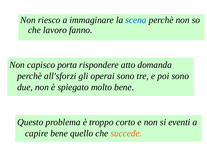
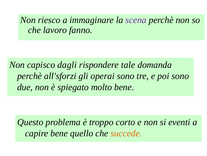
scena colour: blue -> purple
porta: porta -> dagli
atto: atto -> tale
